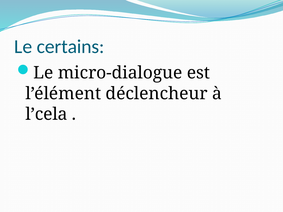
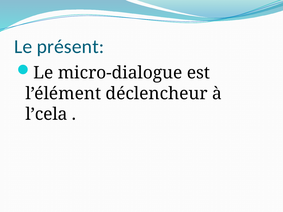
certains: certains -> présent
